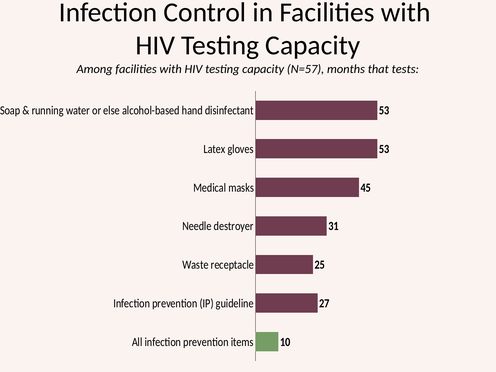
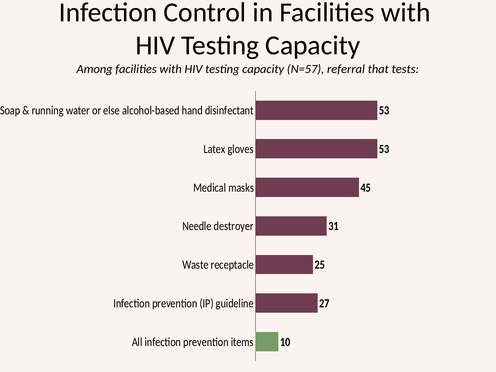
months: months -> referral
